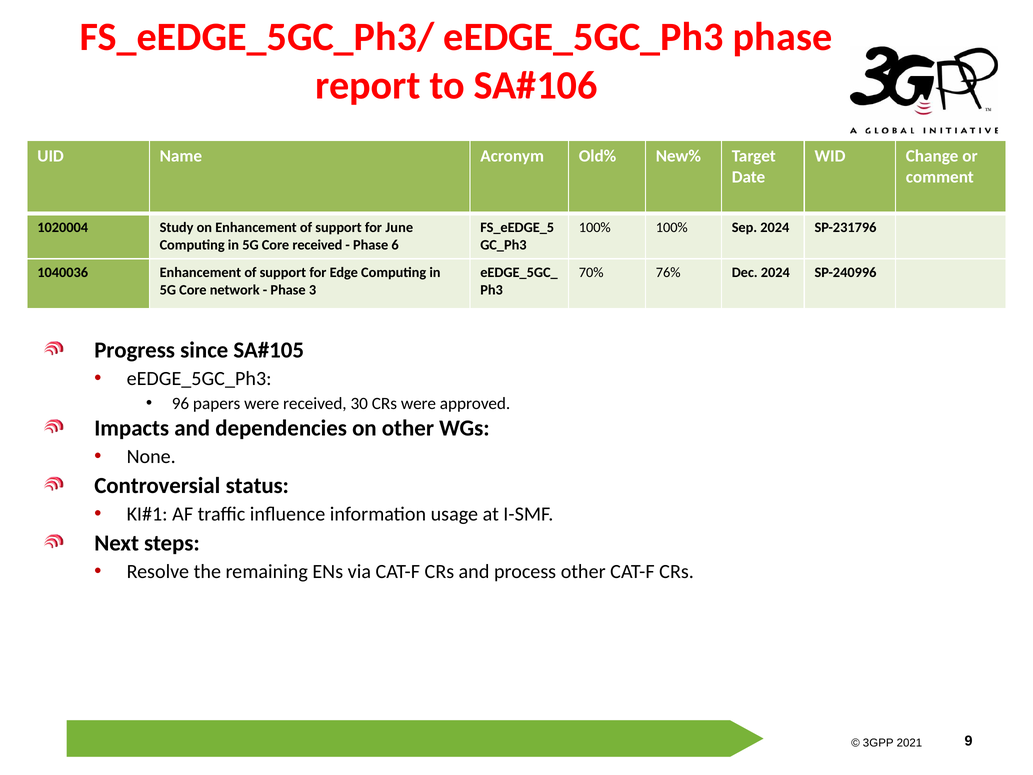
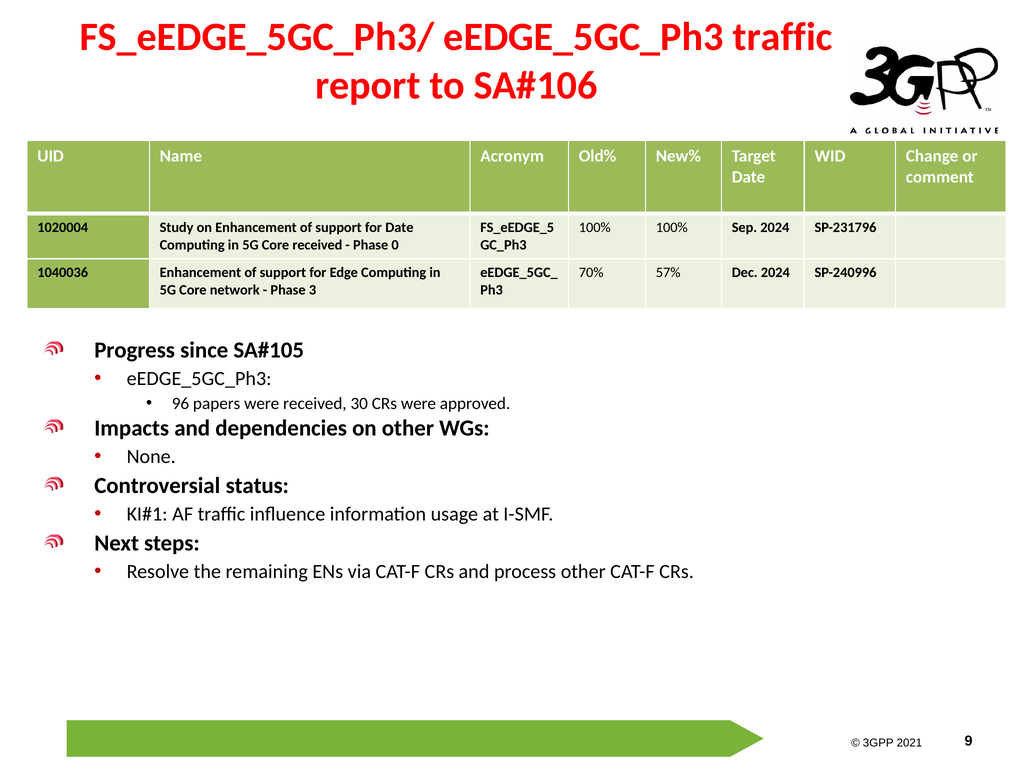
eEDGE_5GC_Ph3 phase: phase -> traffic
for June: June -> Date
6: 6 -> 0
76%: 76% -> 57%
